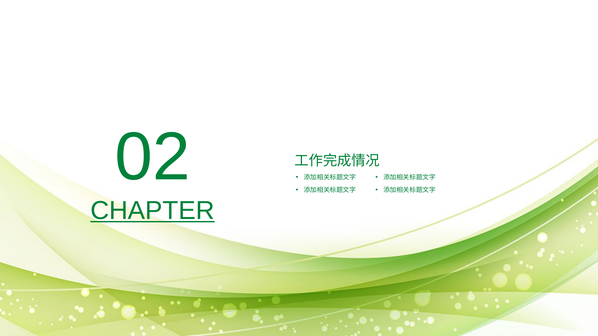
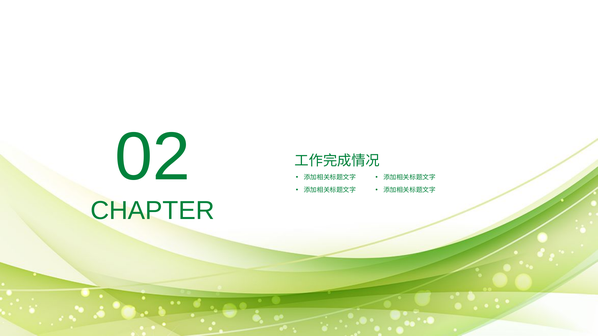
CHAPTER underline: present -> none
